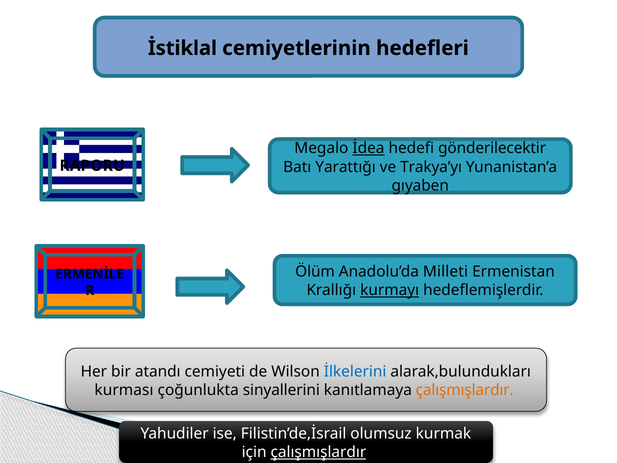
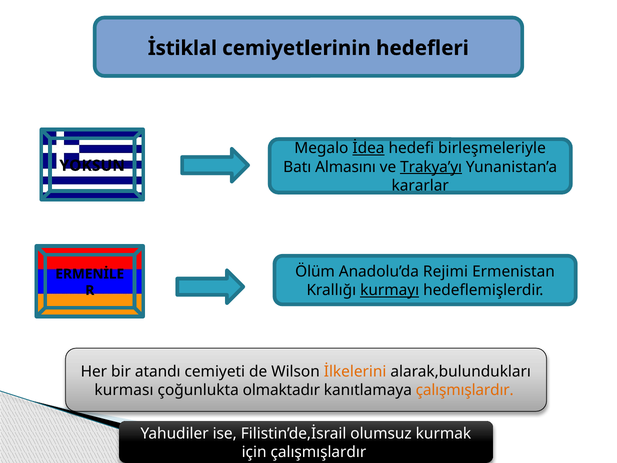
gönderilecektir: gönderilecektir -> birleşmeleriyle
Yarattığı: Yarattığı -> Almasını
Trakya’yı underline: none -> present
RAPORU: RAPORU -> YOKSUN
gıyaben: gıyaben -> kararlar
Milleti: Milleti -> Rejimi
İlkelerini colour: blue -> orange
sinyallerini: sinyallerini -> olmaktadır
çalışmışlardır at (318, 452) underline: present -> none
